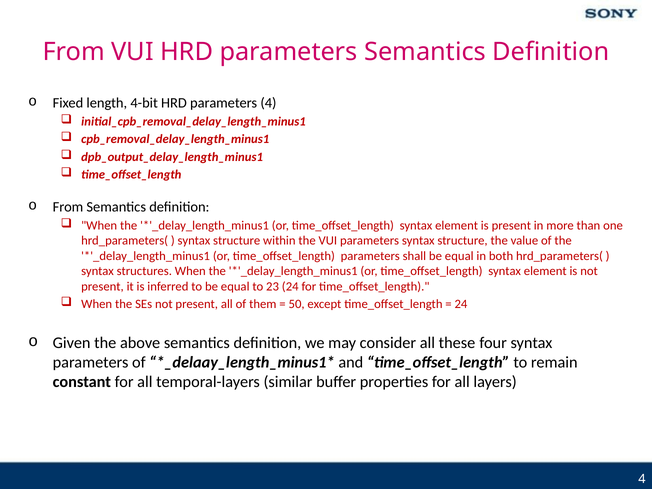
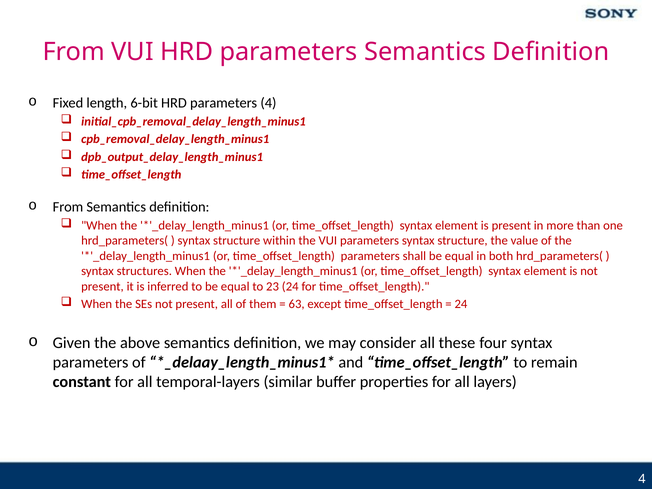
4-bit: 4-bit -> 6-bit
50: 50 -> 63
